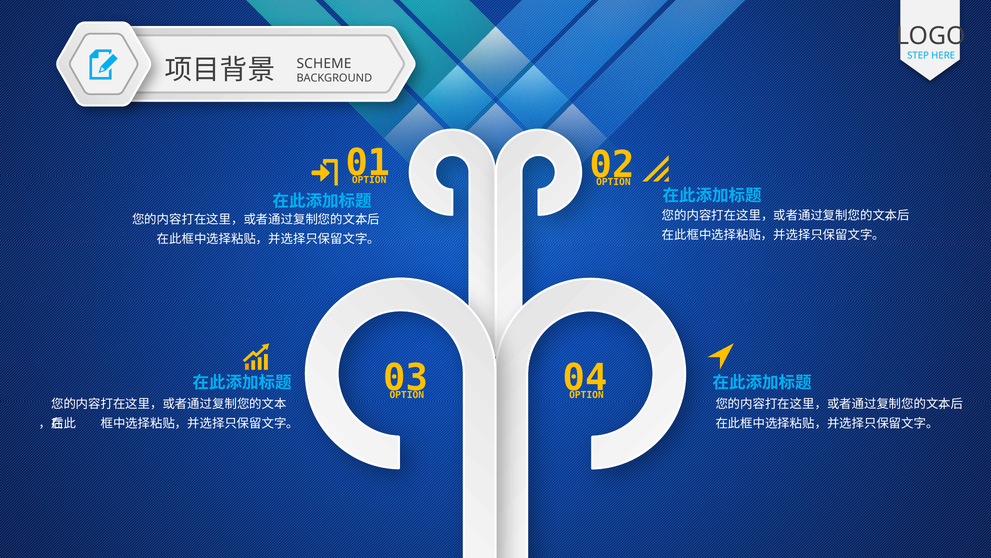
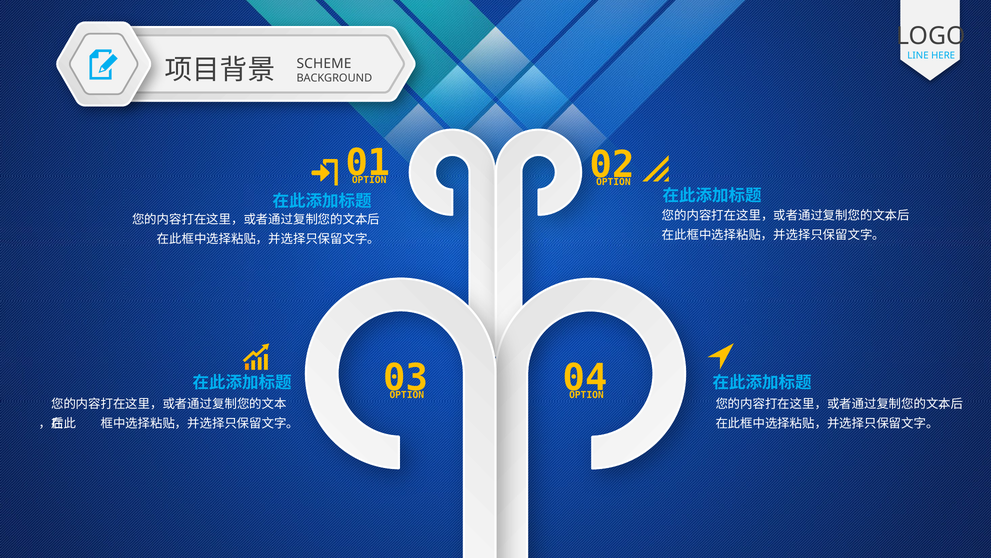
STEP: STEP -> LINE
